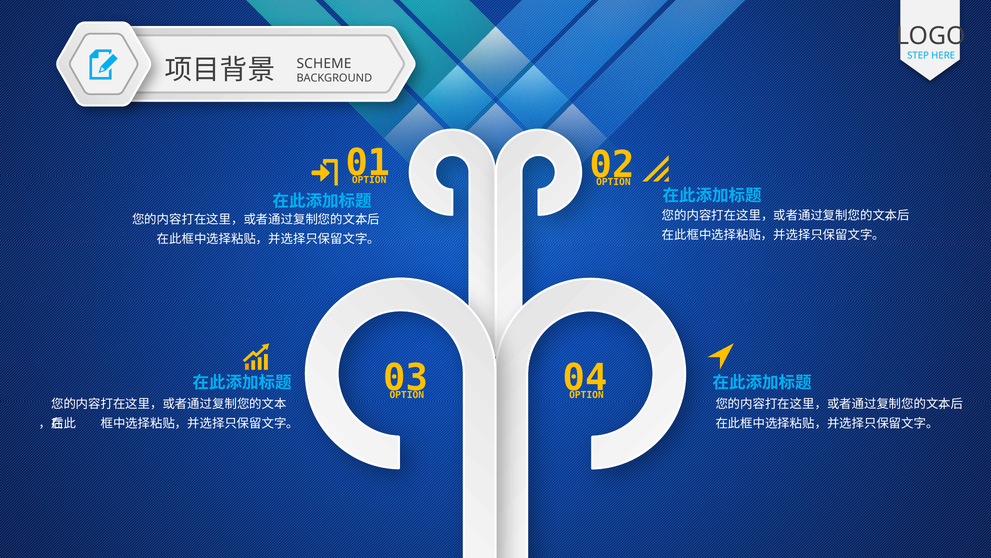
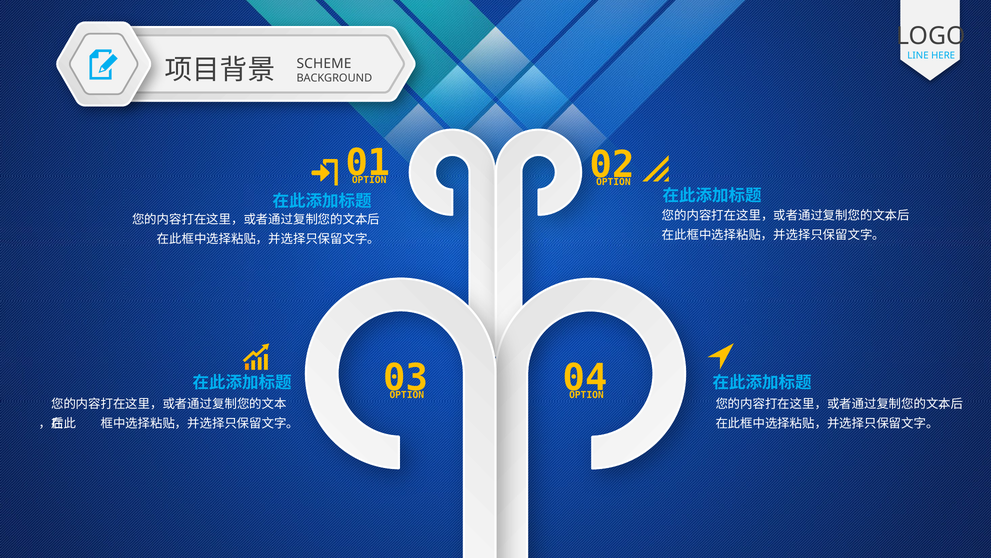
STEP: STEP -> LINE
